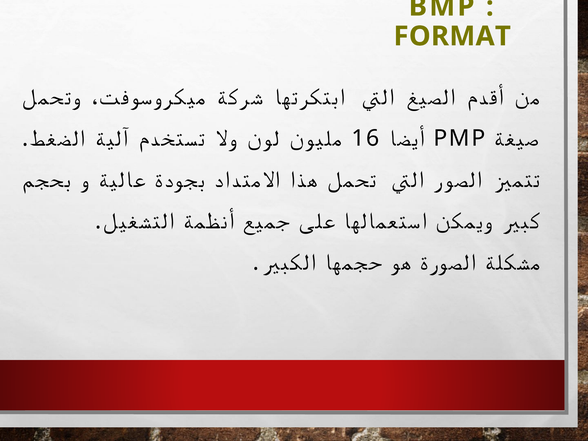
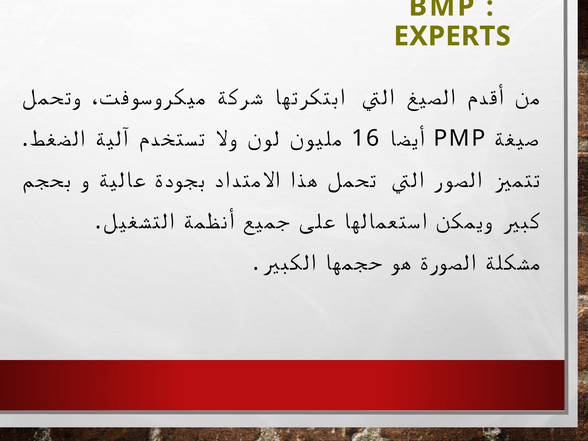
FORMAT: FORMAT -> EXPERTS
